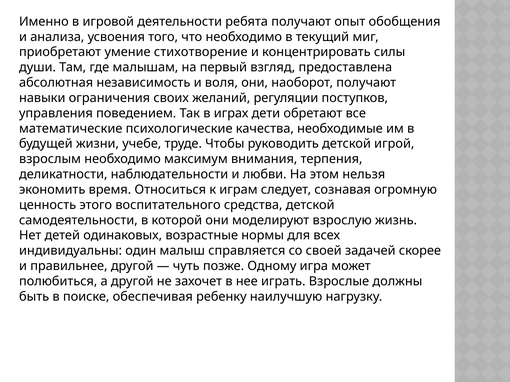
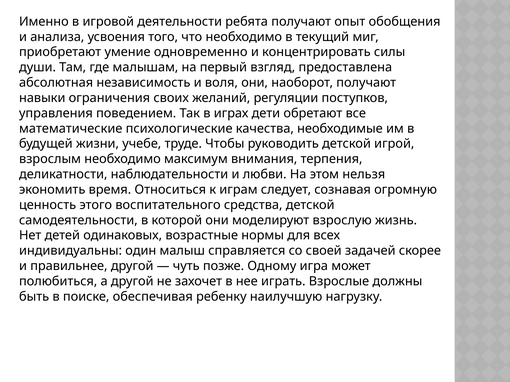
стихотворение: стихотворение -> одновременно
